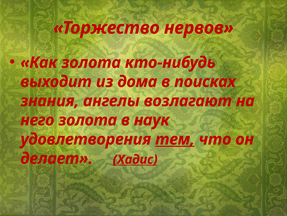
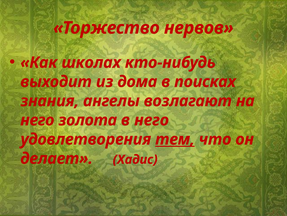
Как золота: золота -> школах
в наук: наук -> него
Хадис underline: present -> none
